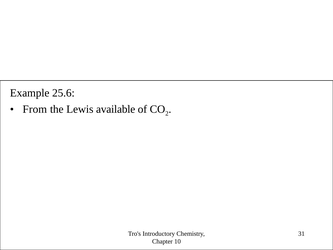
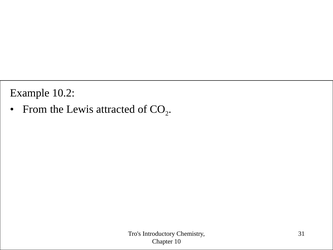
25.6: 25.6 -> 10.2
available: available -> attracted
